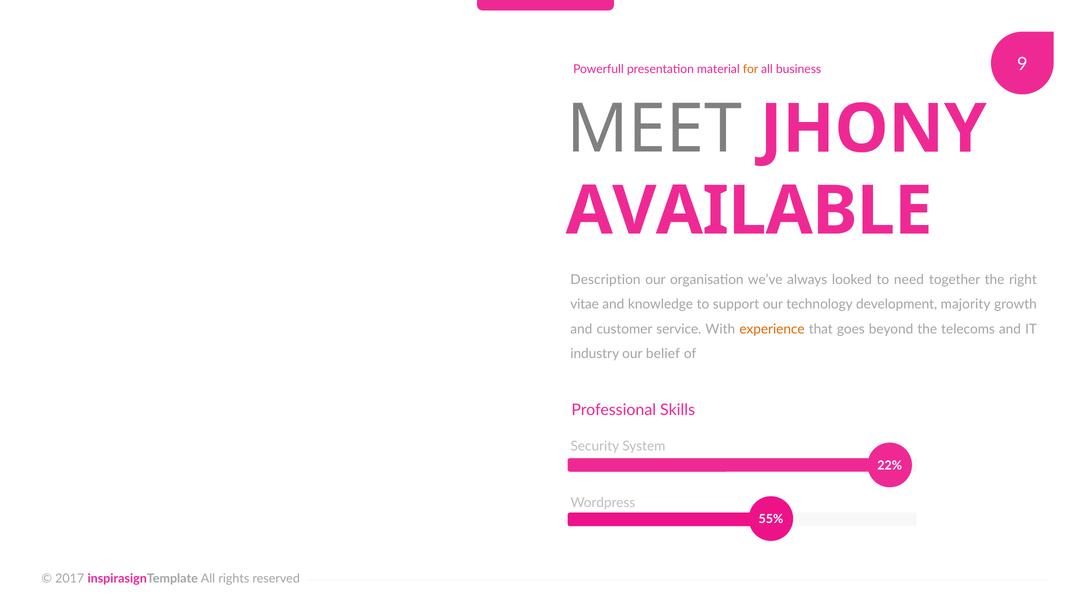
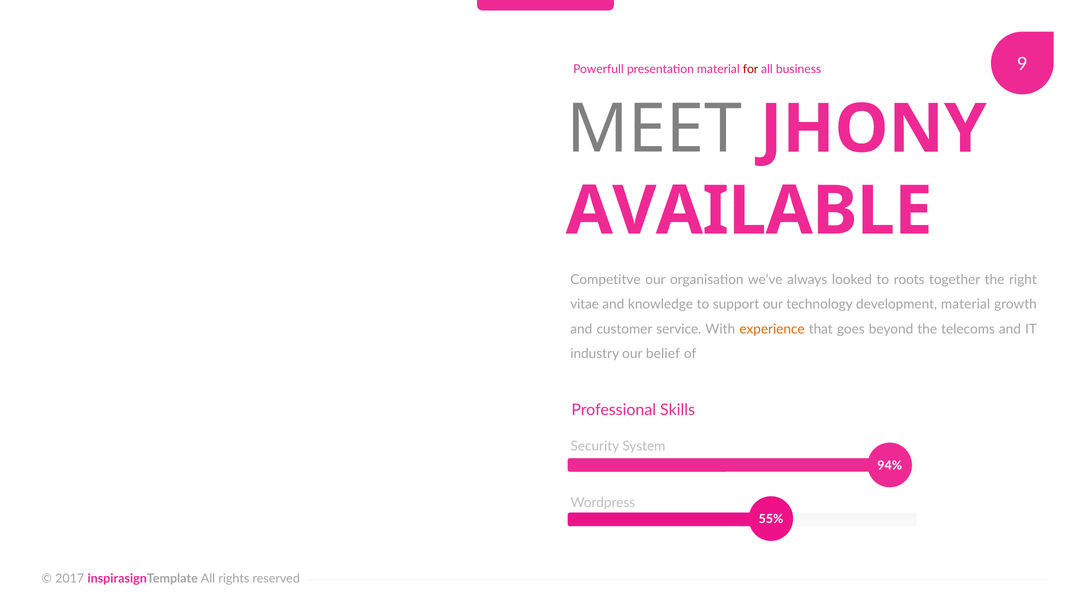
for colour: orange -> red
Description: Description -> Competitve
need: need -> roots
development majority: majority -> material
22%: 22% -> 94%
